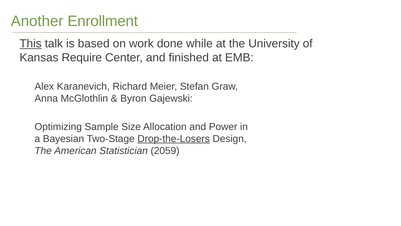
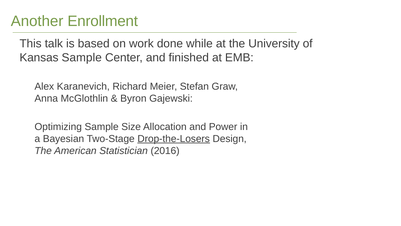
This underline: present -> none
Kansas Require: Require -> Sample
2059: 2059 -> 2016
